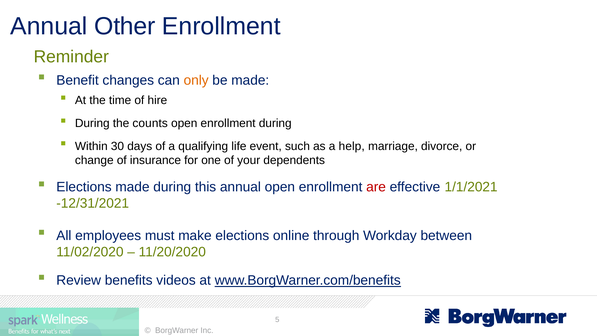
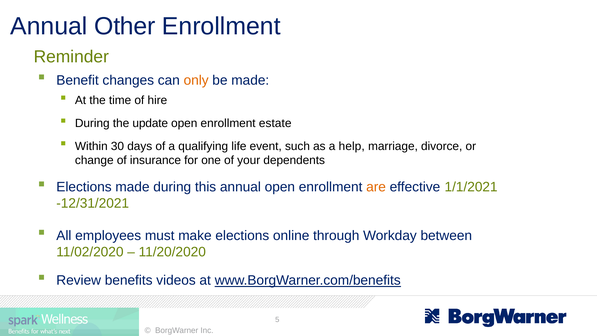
counts: counts -> update
enrollment during: during -> estate
are colour: red -> orange
